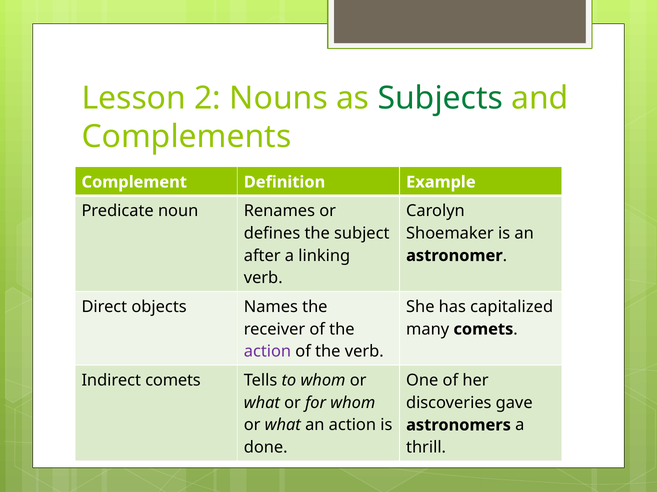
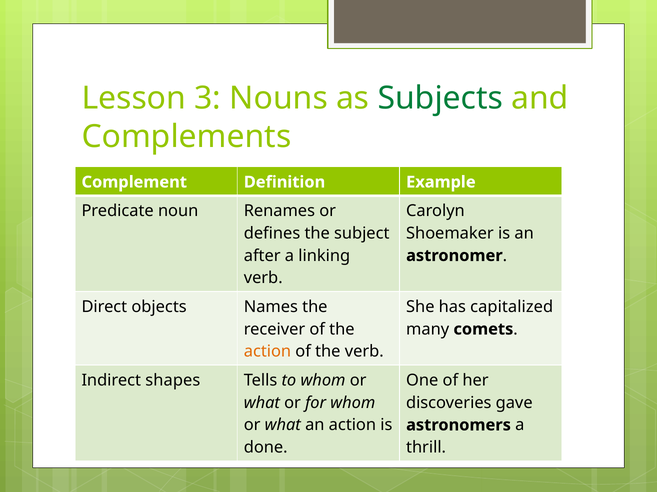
2: 2 -> 3
action at (267, 352) colour: purple -> orange
Indirect comets: comets -> shapes
